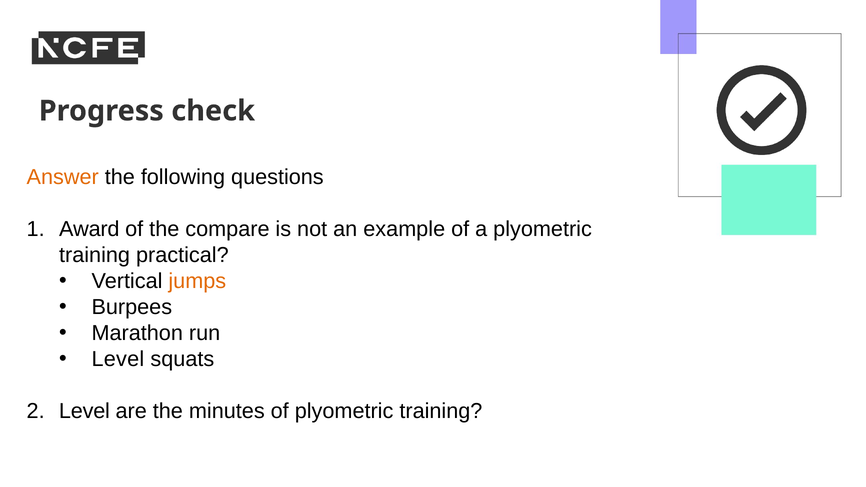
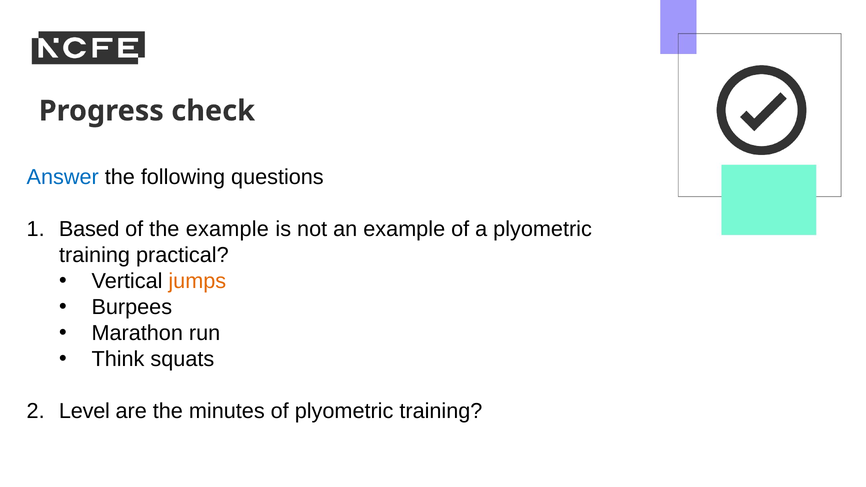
Answer colour: orange -> blue
Award: Award -> Based
the compare: compare -> example
Level at (118, 359): Level -> Think
